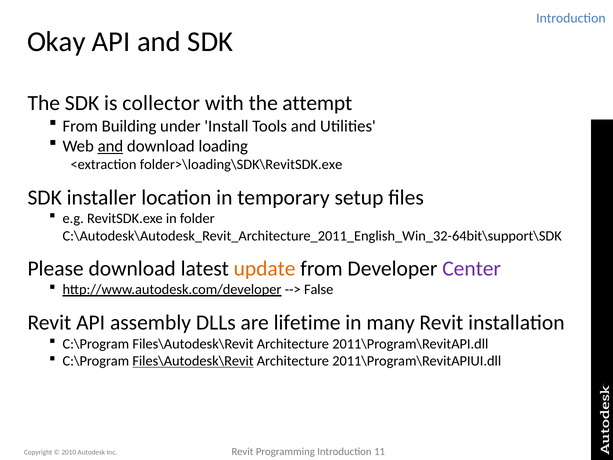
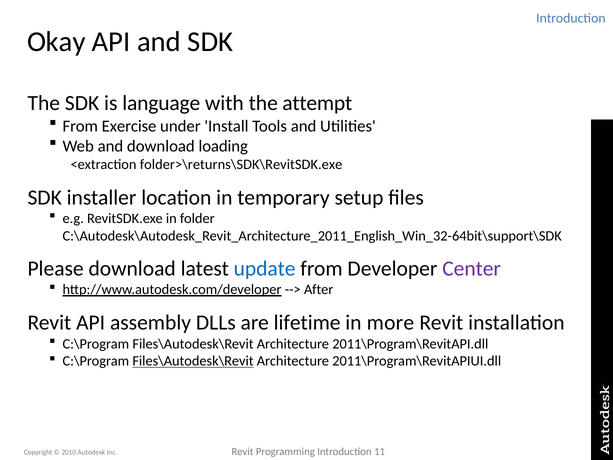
collector: collector -> language
Building: Building -> Exercise
and at (110, 146) underline: present -> none
folder>\loading\SDK\RevitSDK.exe: folder>\loading\SDK\RevitSDK.exe -> folder>\returns\SDK\RevitSDK.exe
update colour: orange -> blue
False: False -> After
many: many -> more
